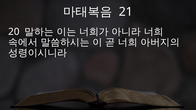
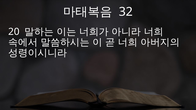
21: 21 -> 32
